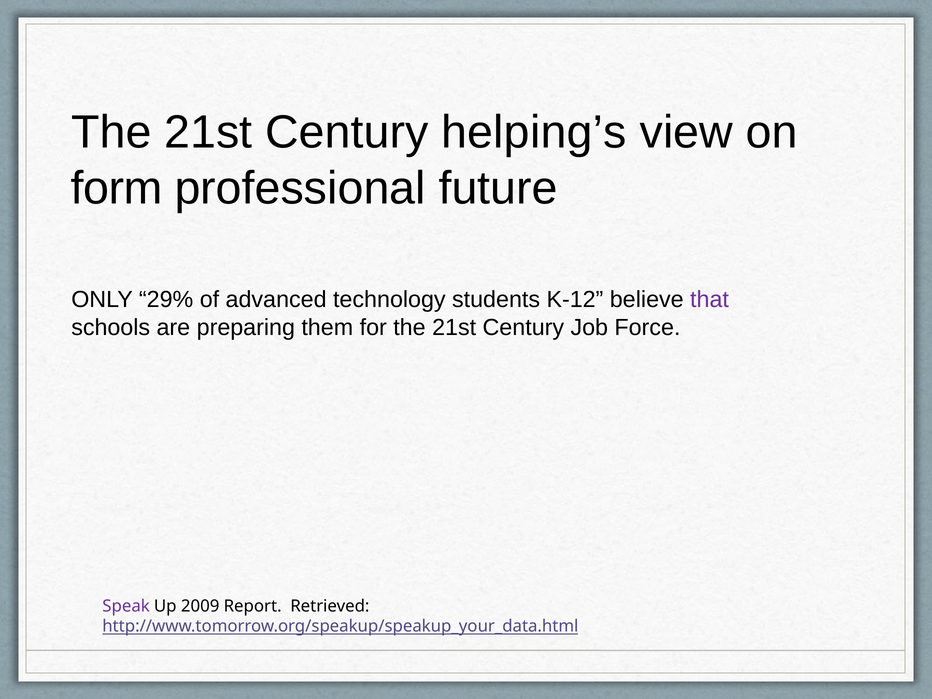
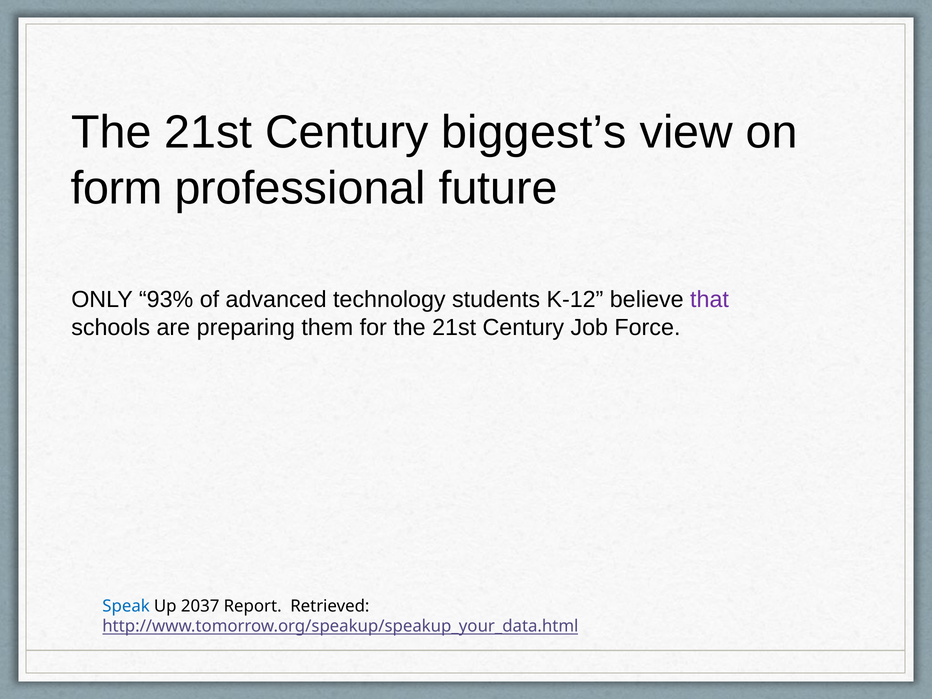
helping’s: helping’s -> biggest’s
29%: 29% -> 93%
Speak colour: purple -> blue
2009: 2009 -> 2037
